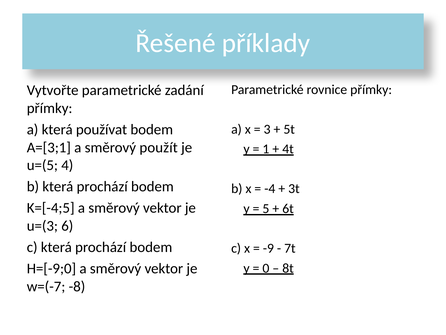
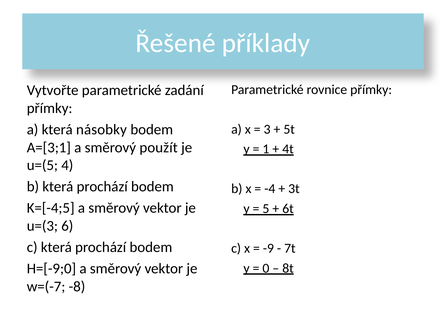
používat: používat -> násobky
